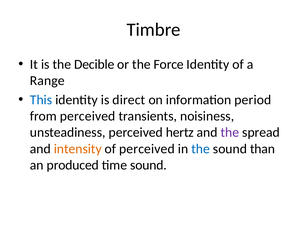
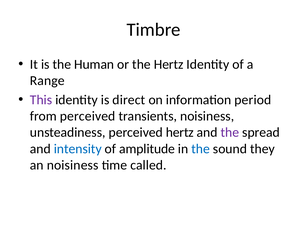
Decible: Decible -> Human
the Force: Force -> Hertz
This colour: blue -> purple
intensity colour: orange -> blue
of perceived: perceived -> amplitude
than: than -> they
an produced: produced -> noisiness
time sound: sound -> called
